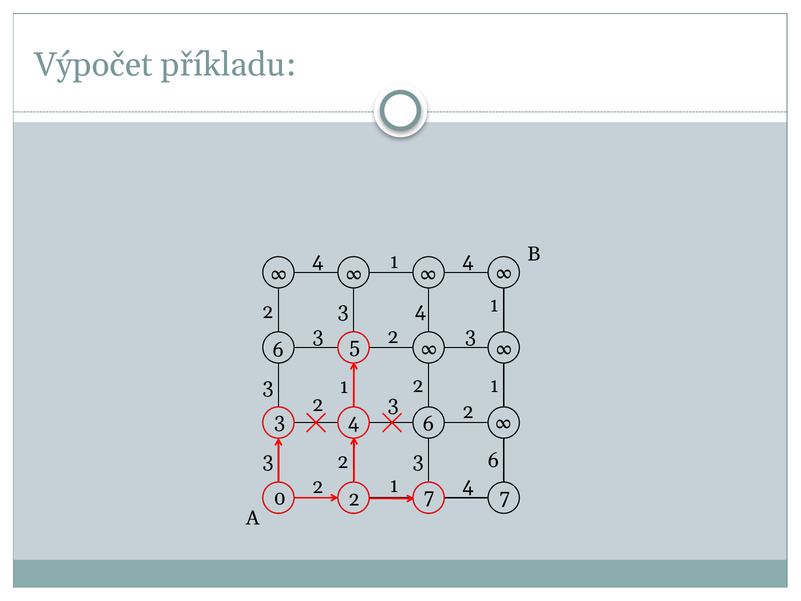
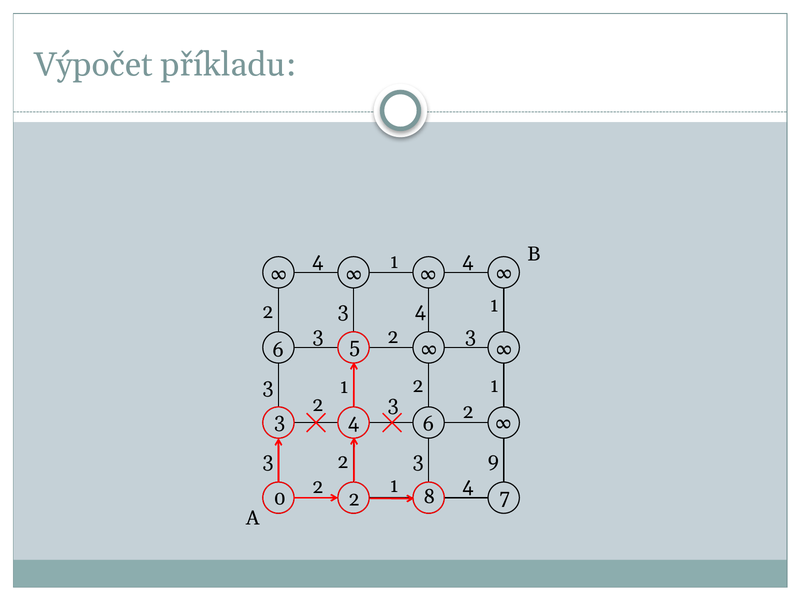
3 6: 6 -> 9
2 7: 7 -> 8
